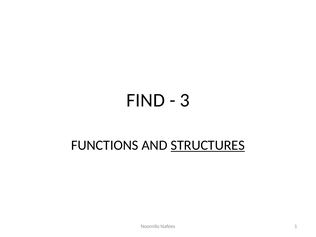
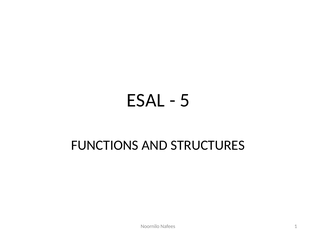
FIND: FIND -> ESAL
3: 3 -> 5
STRUCTURES underline: present -> none
